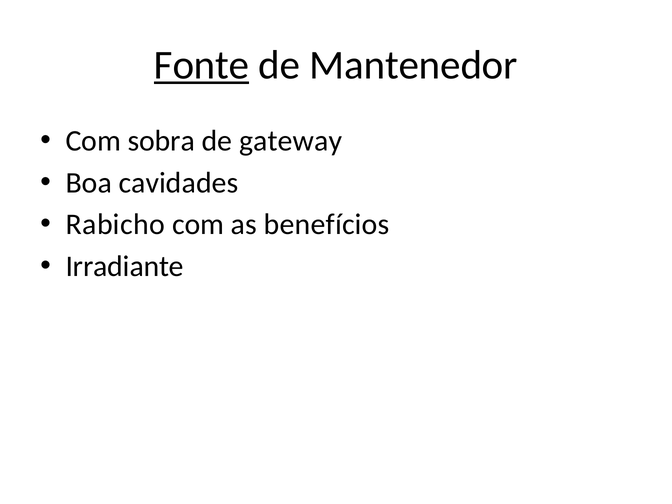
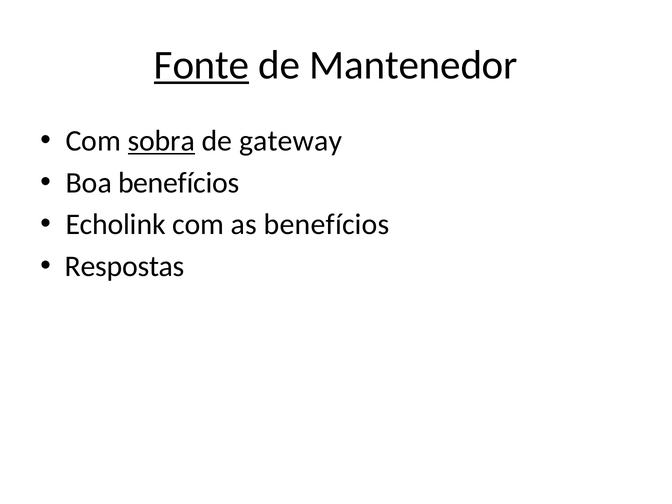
sobra underline: none -> present
Boa cavidades: cavidades -> benefícios
Rabicho: Rabicho -> Echolink
Irradiante: Irradiante -> Respostas
